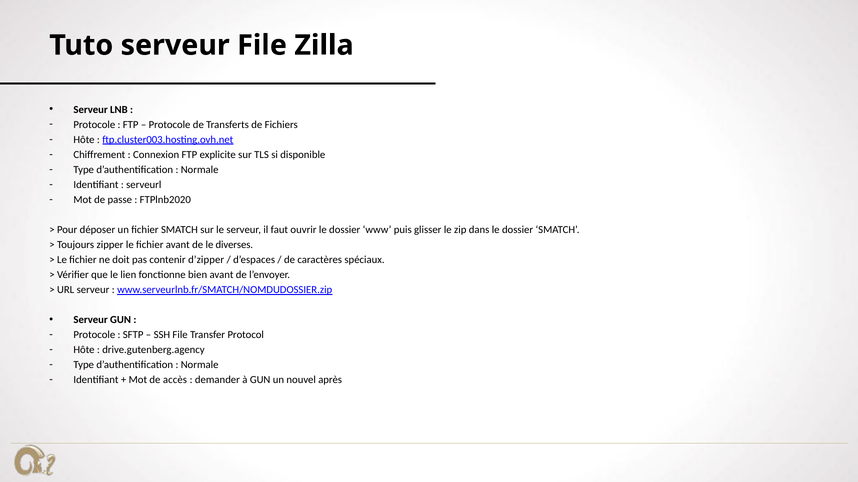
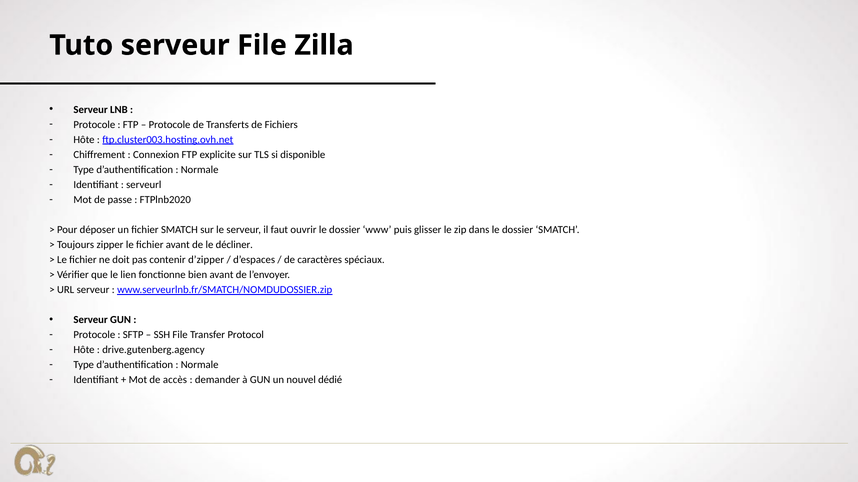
diverses: diverses -> décliner
après: après -> dédié
